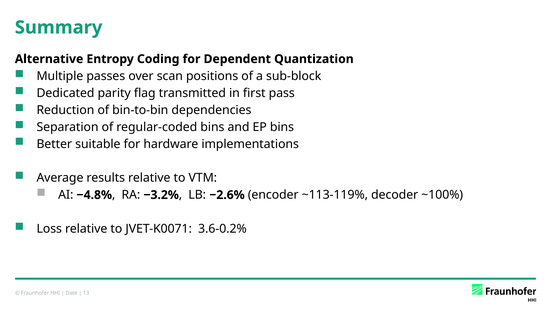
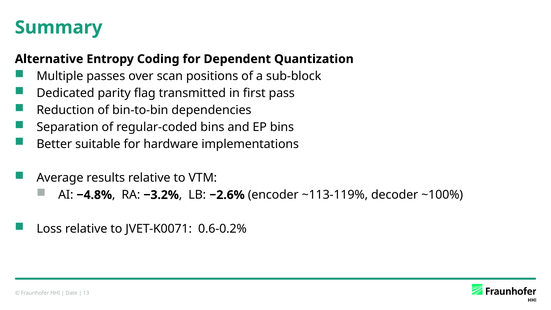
3.6-0.2%: 3.6-0.2% -> 0.6-0.2%
